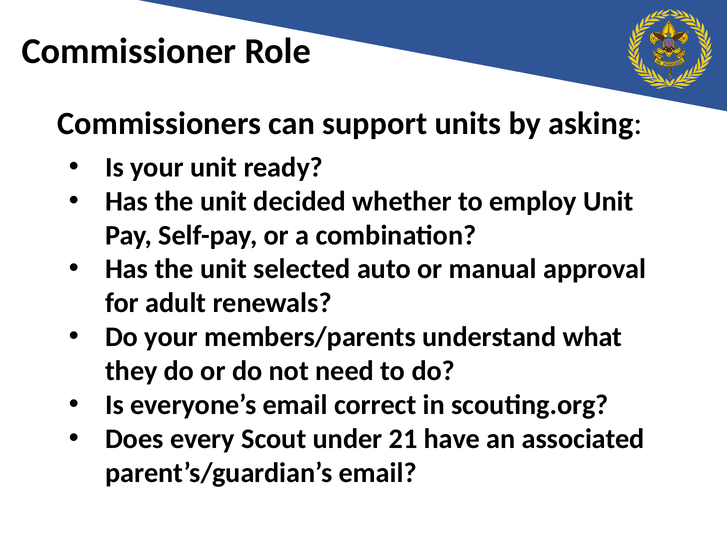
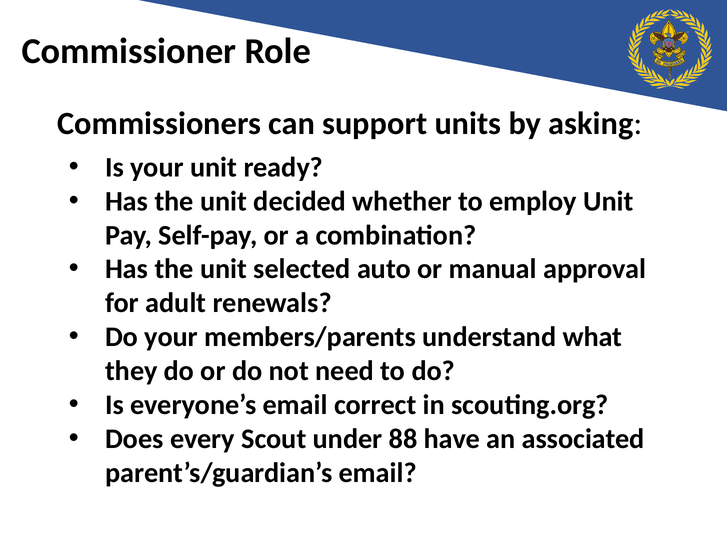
21: 21 -> 88
